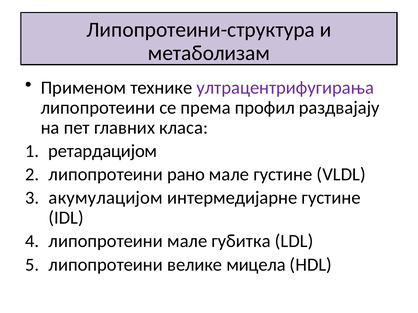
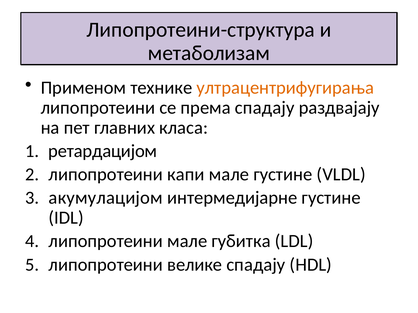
ултрацентрифугирања colour: purple -> orange
према профил: профил -> спадају
рано: рано -> капи
велике мицела: мицела -> спадају
